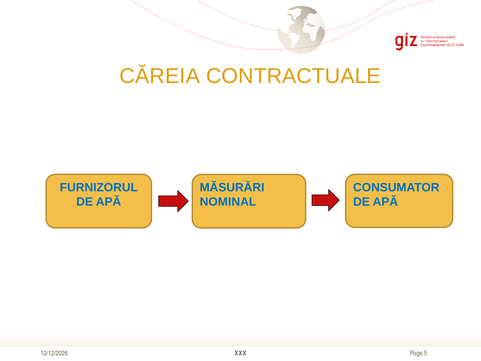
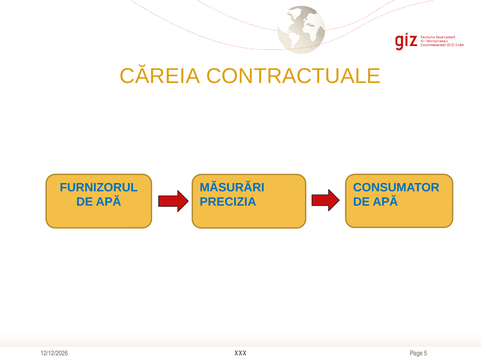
NOMINAL: NOMINAL -> PRECIZIA
